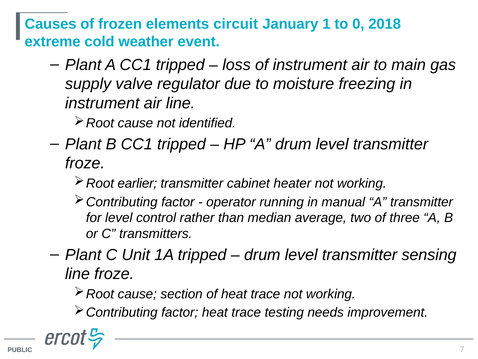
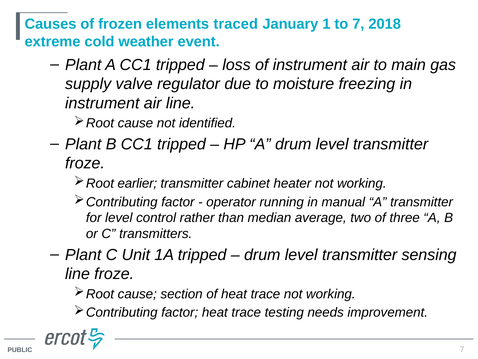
circuit: circuit -> traced
to 0: 0 -> 7
